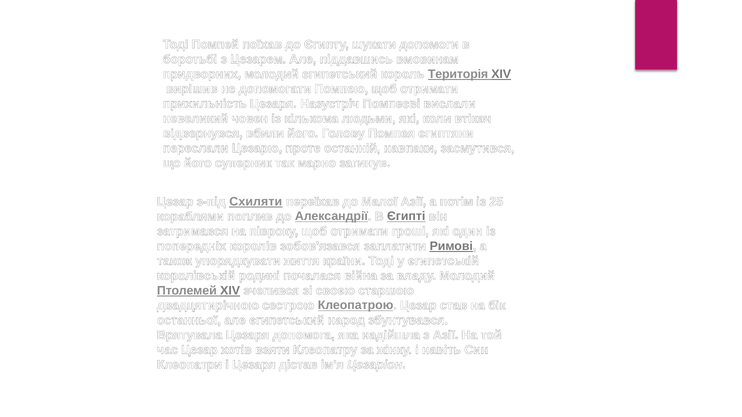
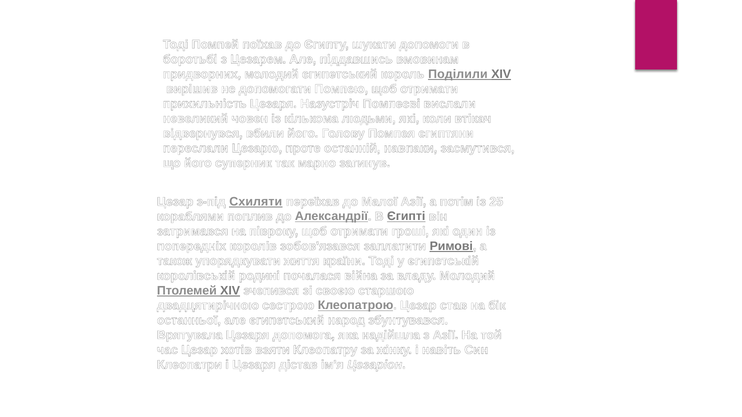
Територія: Територія -> Поділили
